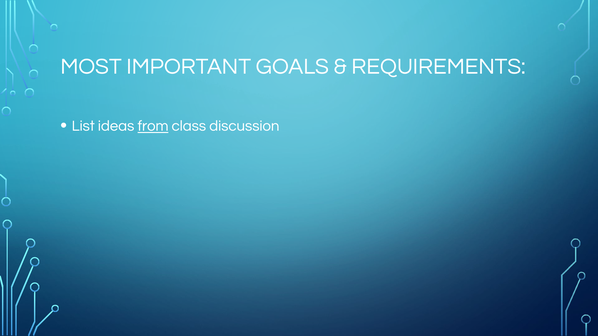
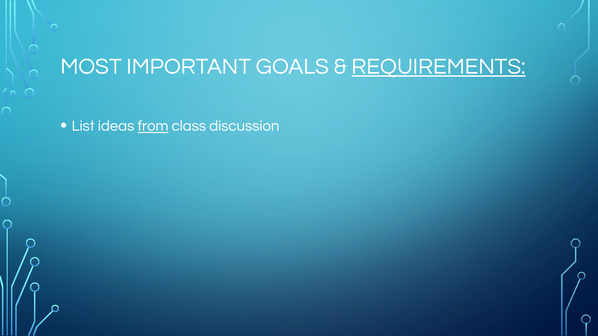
REQUIREMENTS underline: none -> present
